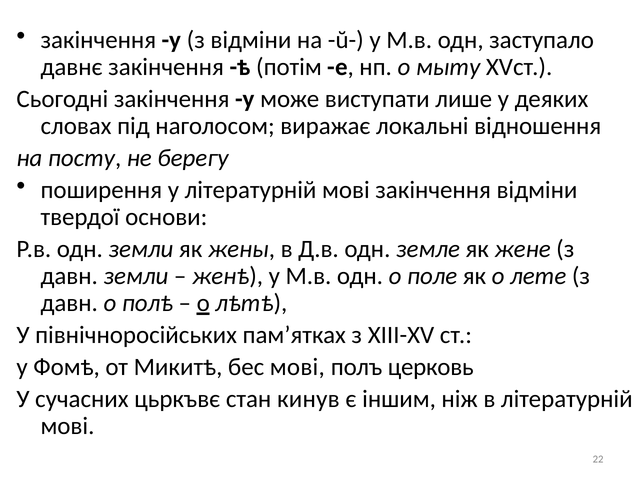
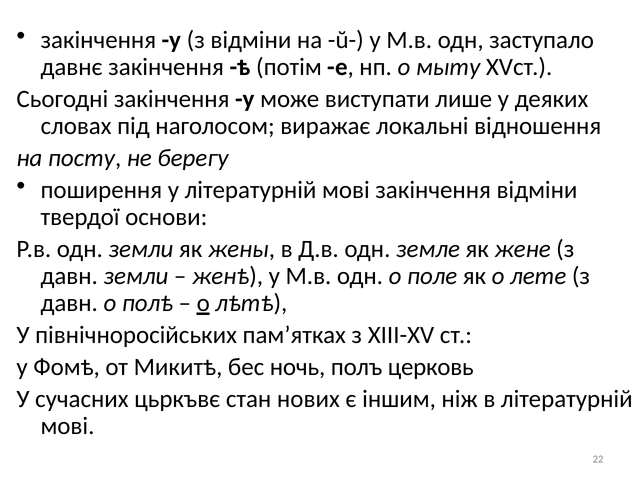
бес мові: мові -> ночь
кинув: кинув -> нових
